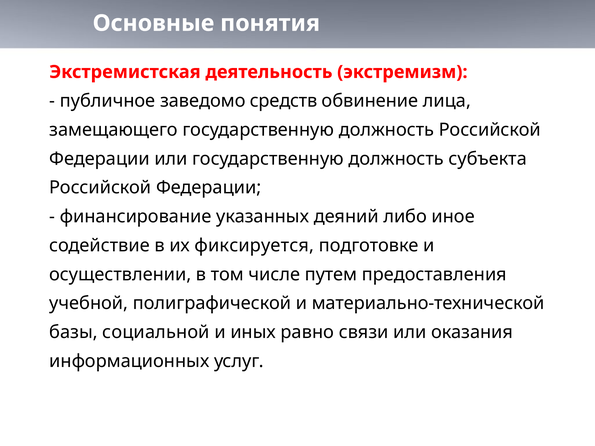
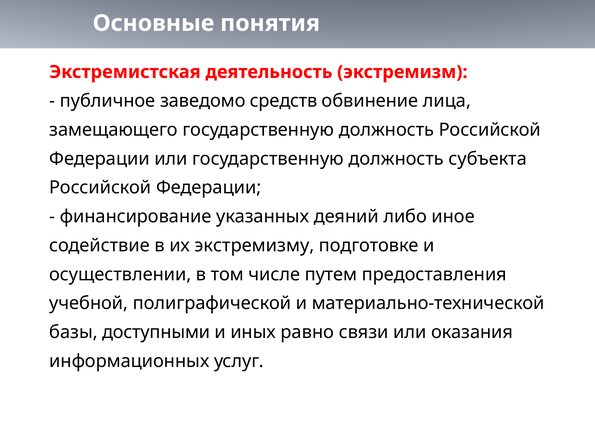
фиксируется: фиксируется -> экстремизму
социальной: социальной -> доступными
